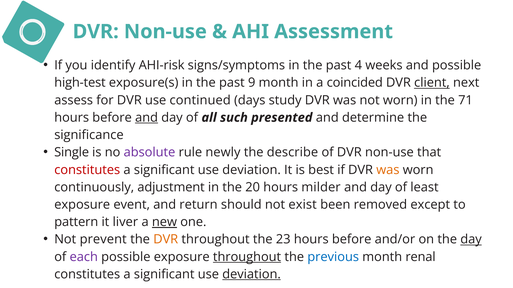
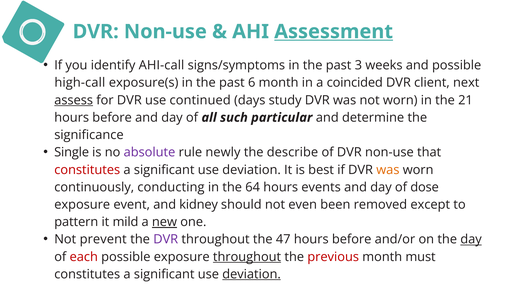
Assessment underline: none -> present
AHI-risk: AHI-risk -> AHI-call
4: 4 -> 3
high-test: high-test -> high-call
9: 9 -> 6
client underline: present -> none
assess underline: none -> present
71: 71 -> 21
and at (147, 118) underline: present -> none
presented: presented -> particular
adjustment: adjustment -> conducting
20: 20 -> 64
milder: milder -> events
least: least -> dose
return: return -> kidney
exist: exist -> even
liver: liver -> mild
DVR at (166, 240) colour: orange -> purple
23: 23 -> 47
each colour: purple -> red
previous colour: blue -> red
renal: renal -> must
